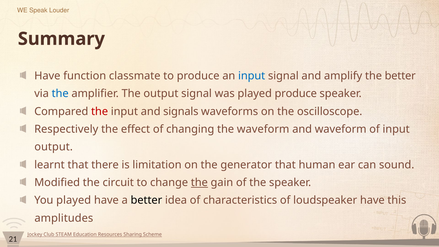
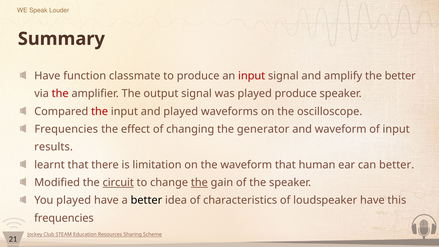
input at (252, 76) colour: blue -> red
the at (60, 94) colour: blue -> red
and signals: signals -> played
Respectively at (66, 129): Respectively -> Frequencies
the waveform: waveform -> generator
output at (54, 147): output -> results
the generator: generator -> waveform
can sound: sound -> better
circuit underline: none -> present
amplitudes at (64, 218): amplitudes -> frequencies
